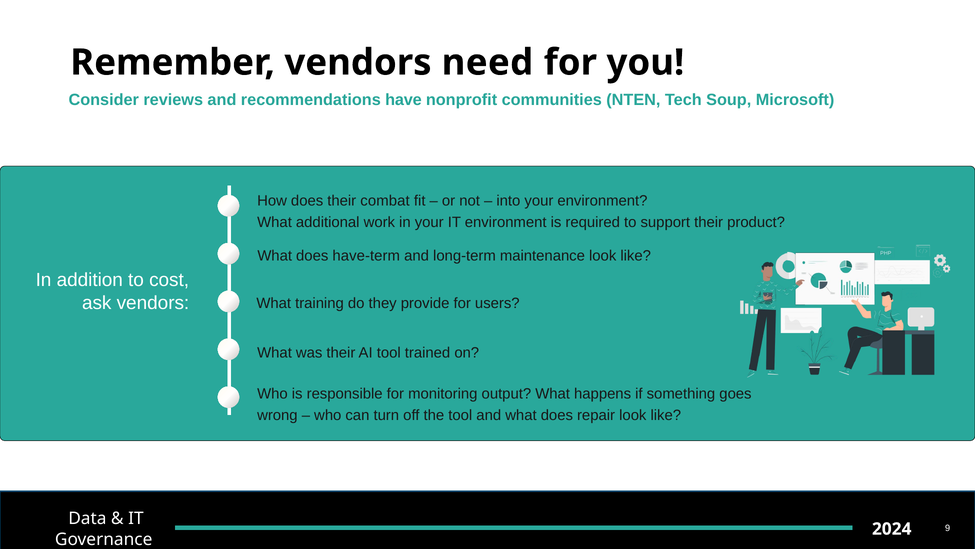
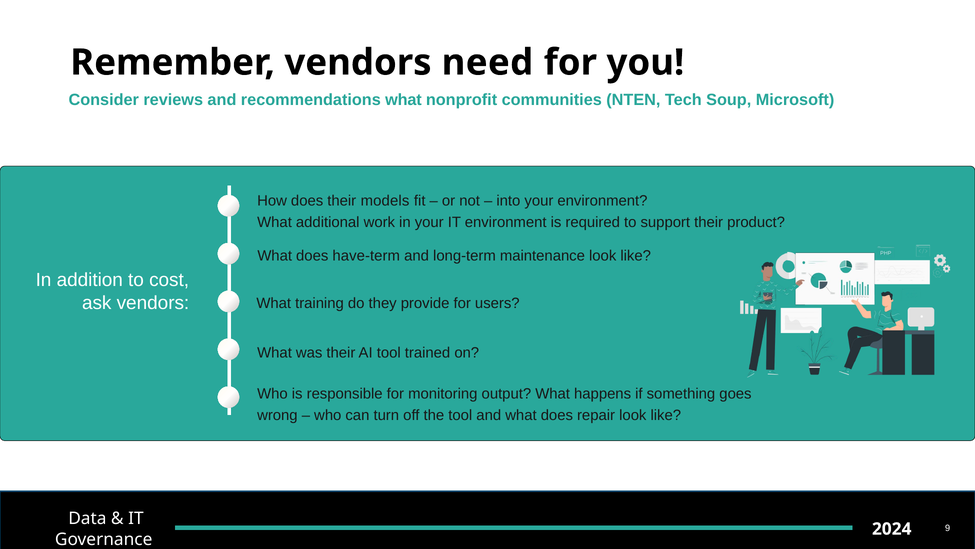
recommendations have: have -> what
combat: combat -> models
